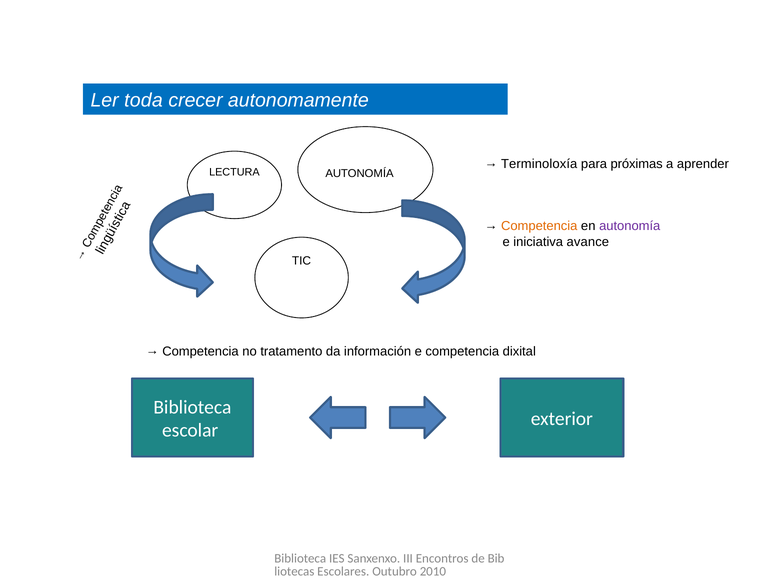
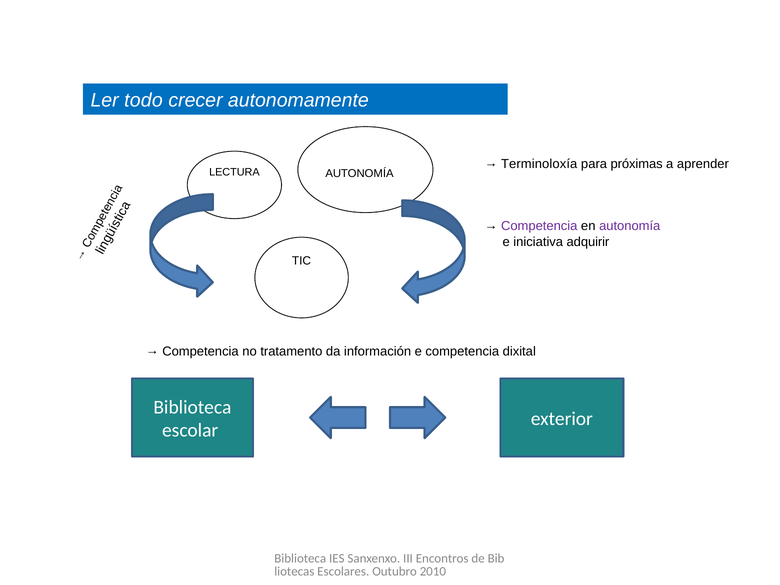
toda: toda -> todo
Competencia at (539, 226) colour: orange -> purple
avance: avance -> adquirir
